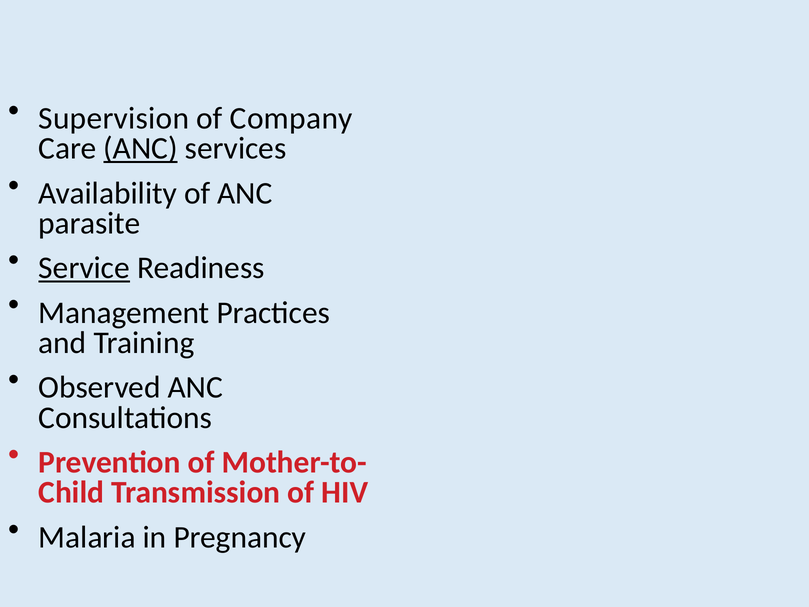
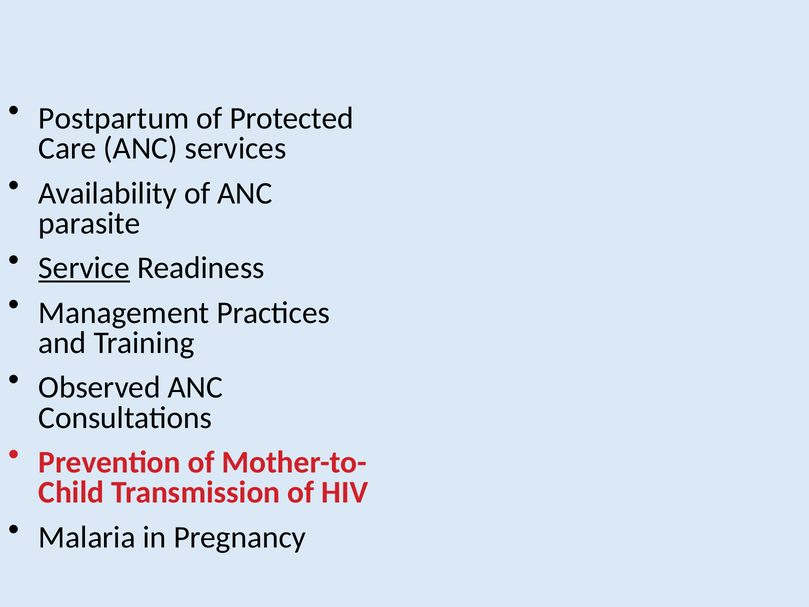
Supervision: Supervision -> Postpartum
Company: Company -> Protected
ANC at (141, 148) underline: present -> none
